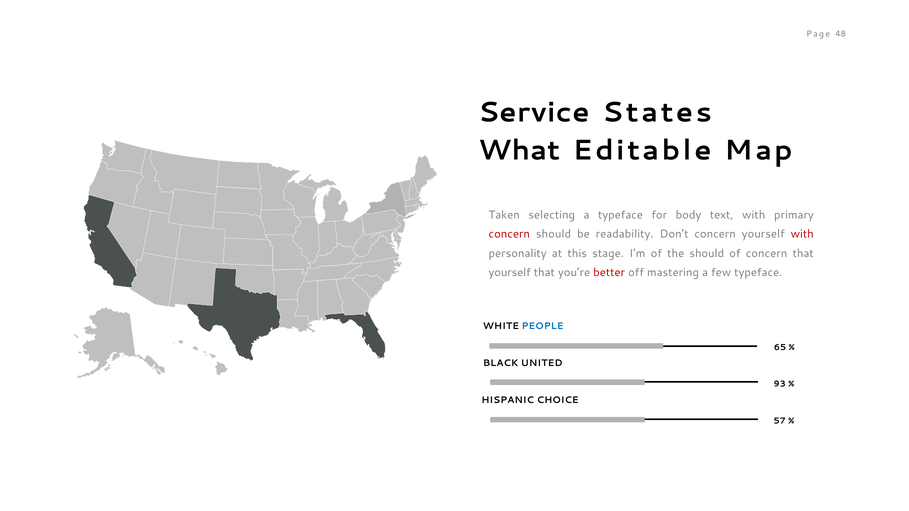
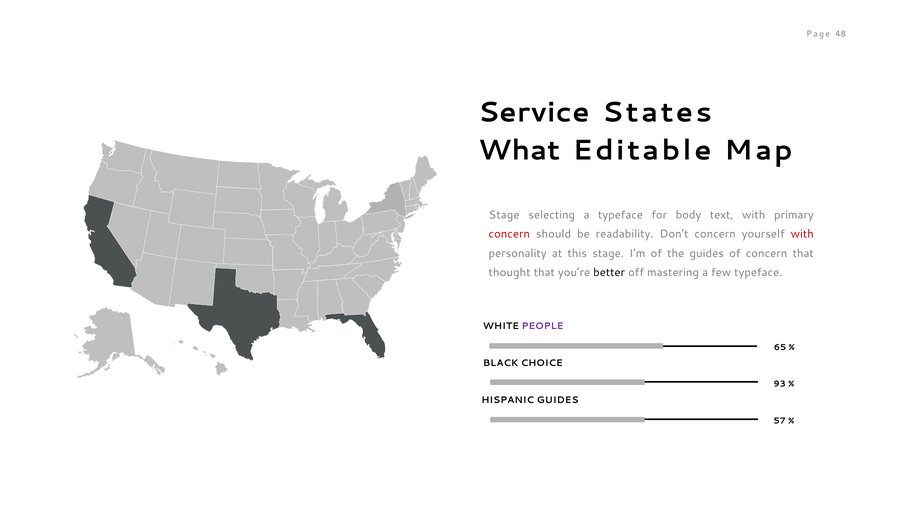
Taken at (504, 215): Taken -> Stage
the should: should -> guides
yourself at (510, 273): yourself -> thought
better colour: red -> black
PEOPLE colour: blue -> purple
UNITED: UNITED -> CHOICE
HISPANIC CHOICE: CHOICE -> GUIDES
